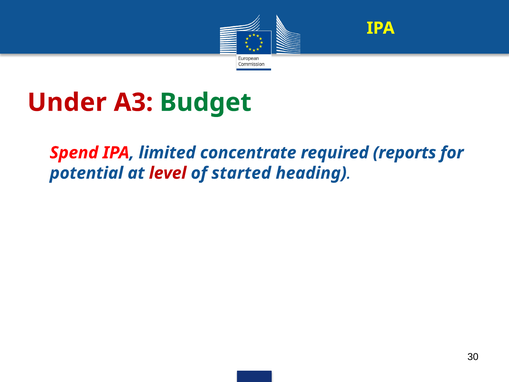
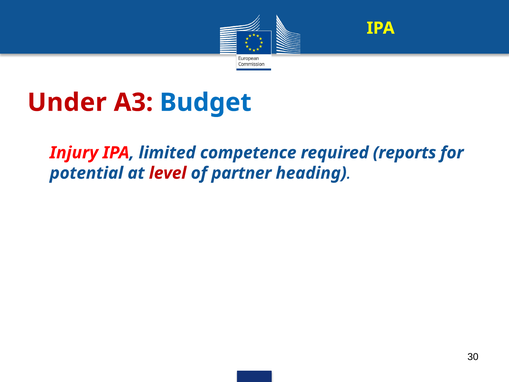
Budget colour: green -> blue
Spend: Spend -> Injury
concentrate: concentrate -> competence
started: started -> partner
